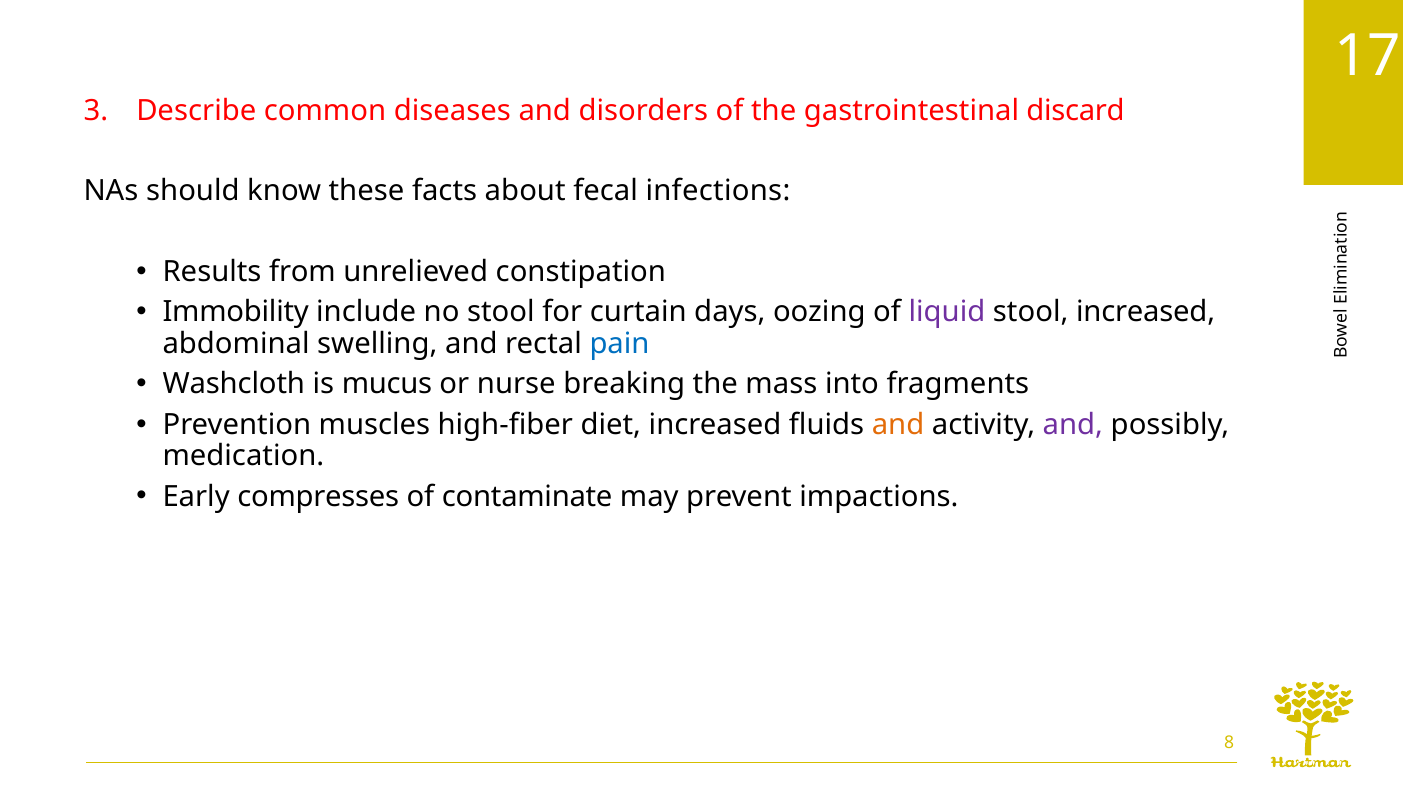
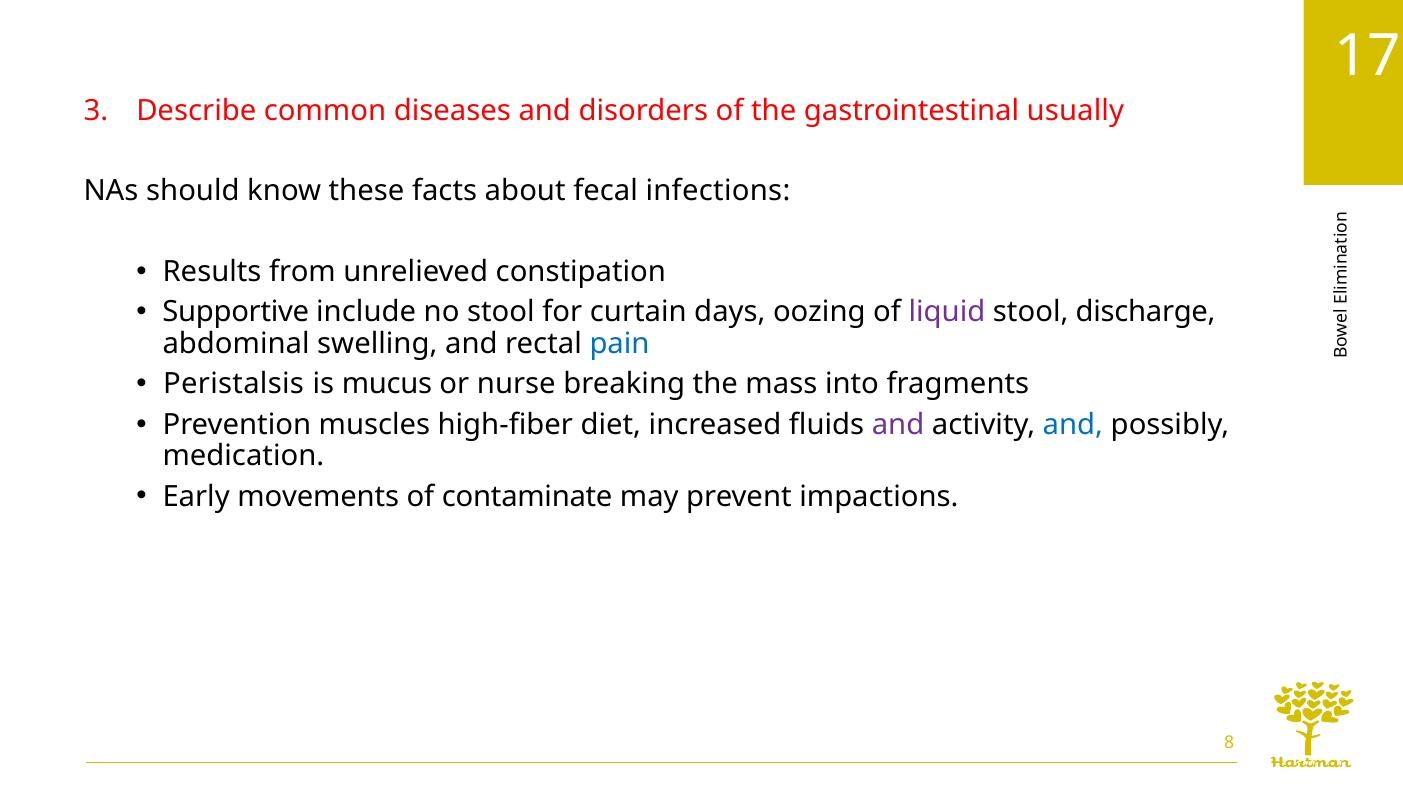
discard: discard -> usually
Immobility: Immobility -> Supportive
stool increased: increased -> discharge
Washcloth: Washcloth -> Peristalsis
and at (898, 425) colour: orange -> purple
and at (1073, 425) colour: purple -> blue
compresses: compresses -> movements
